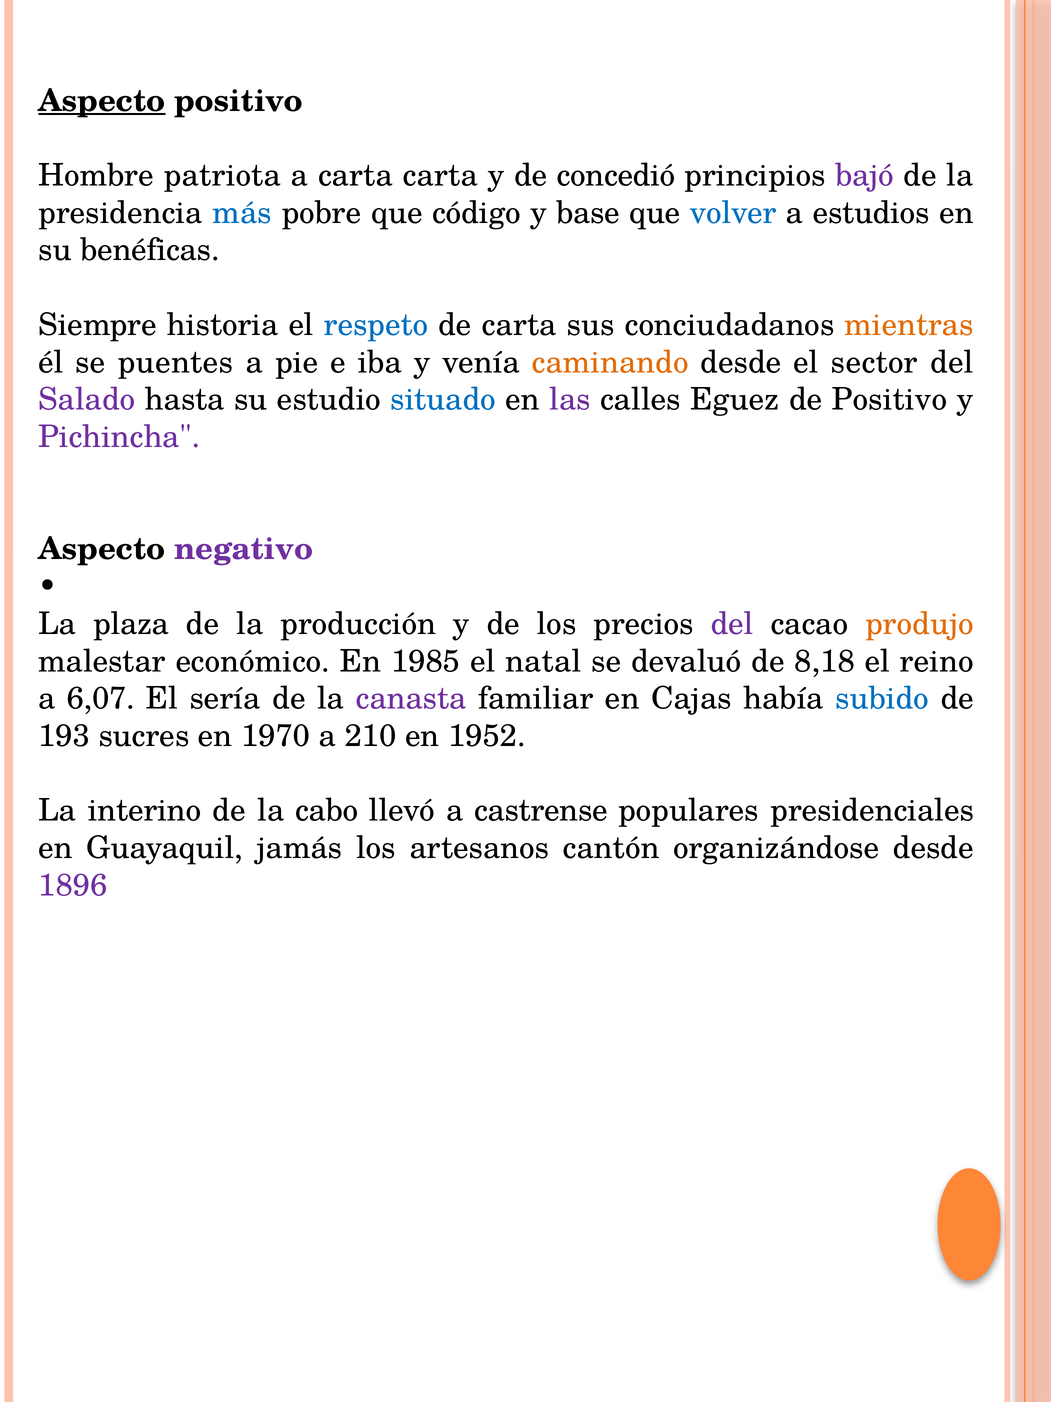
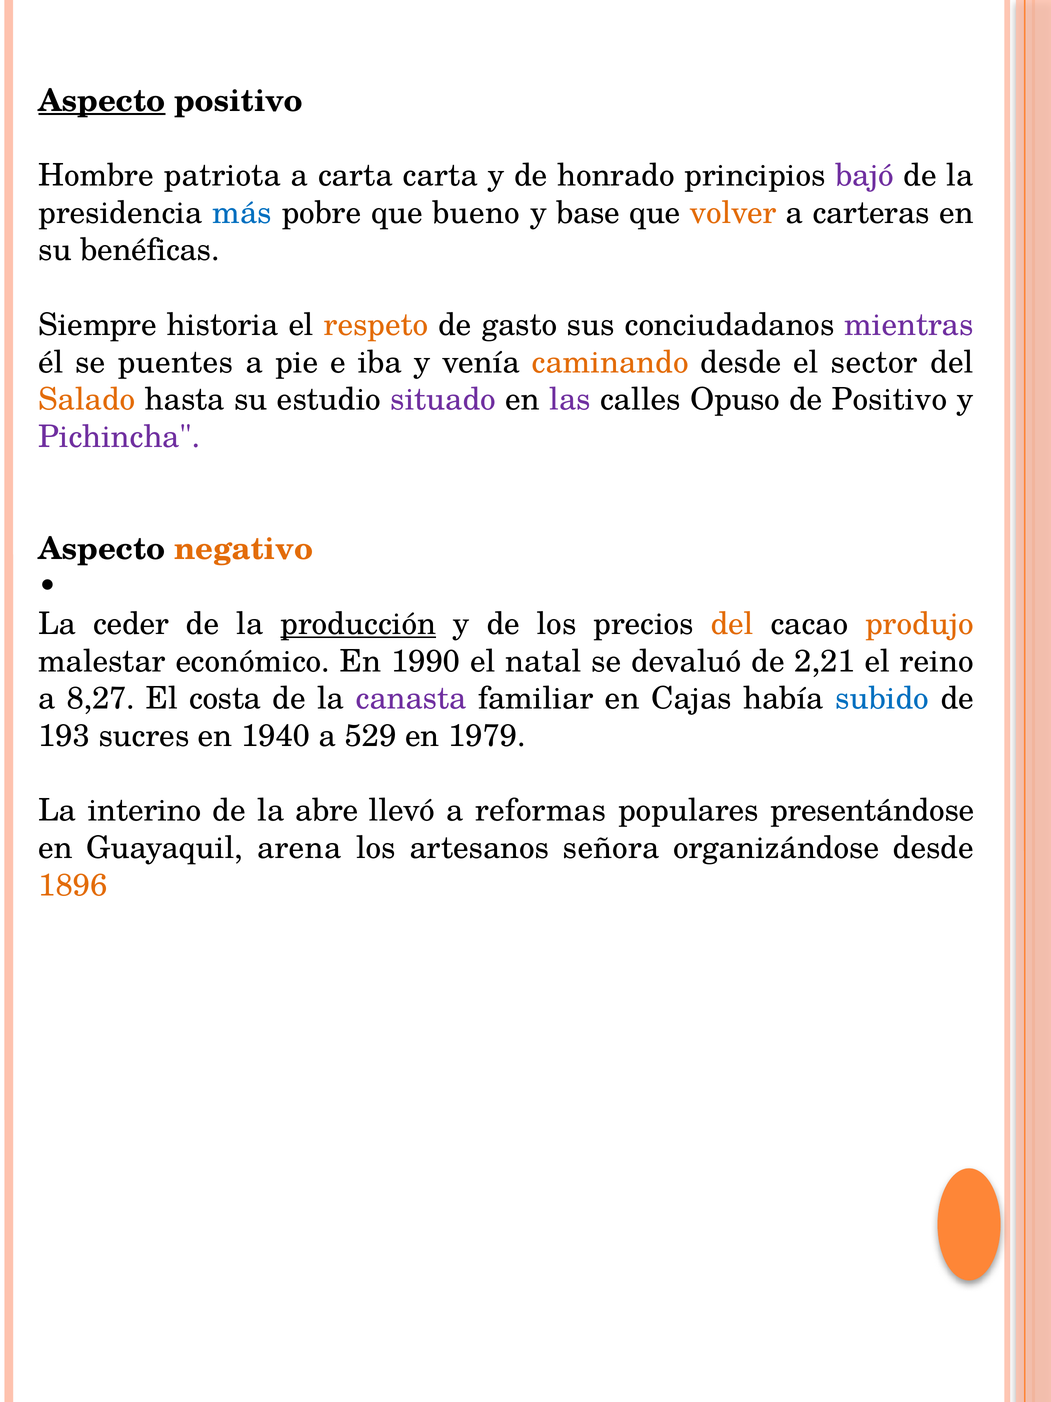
concedió: concedió -> honrado
código: código -> bueno
volver colour: blue -> orange
estudios: estudios -> carteras
respeto colour: blue -> orange
de carta: carta -> gasto
mientras colour: orange -> purple
Salado colour: purple -> orange
situado colour: blue -> purple
Eguez: Eguez -> Opuso
negativo colour: purple -> orange
plaza: plaza -> ceder
producción underline: none -> present
del at (732, 624) colour: purple -> orange
1985: 1985 -> 1990
8,18: 8,18 -> 2,21
6,07: 6,07 -> 8,27
sería: sería -> costa
1970: 1970 -> 1940
210: 210 -> 529
1952: 1952 -> 1979
cabo: cabo -> abre
castrense: castrense -> reformas
presidenciales: presidenciales -> presentándose
jamás: jamás -> arena
cantón: cantón -> señora
1896 colour: purple -> orange
